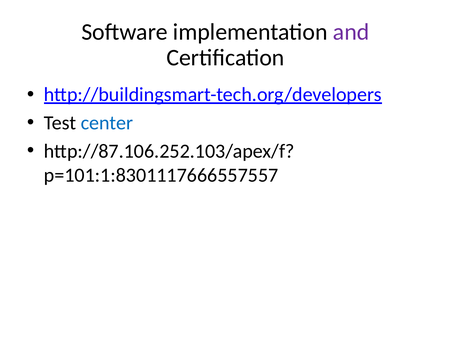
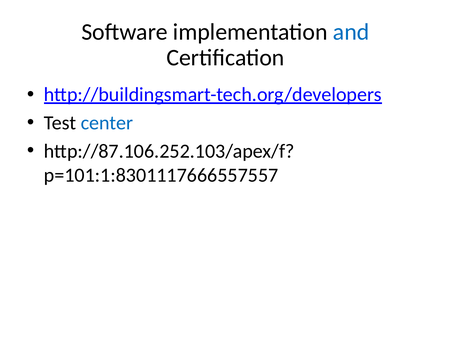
and colour: purple -> blue
